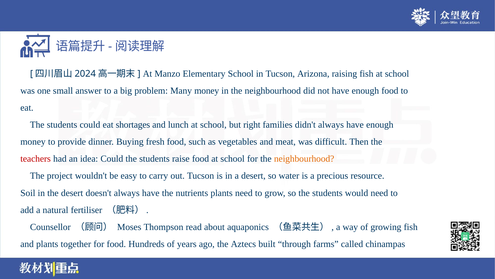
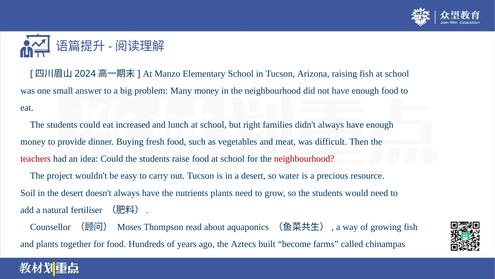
shortages: shortages -> increased
neighbourhood at (304, 159) colour: orange -> red
through: through -> become
